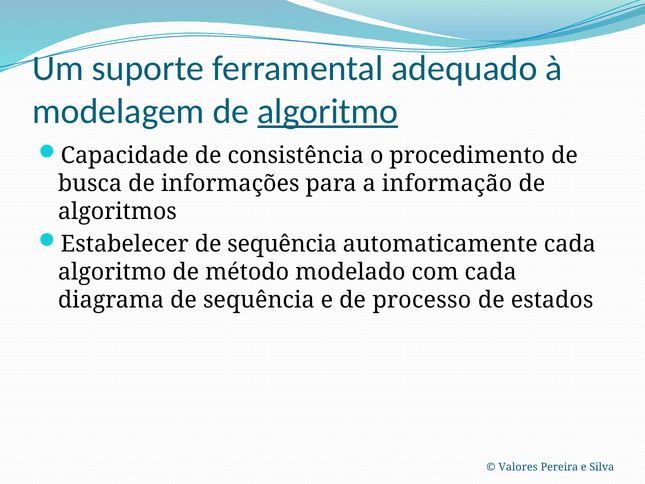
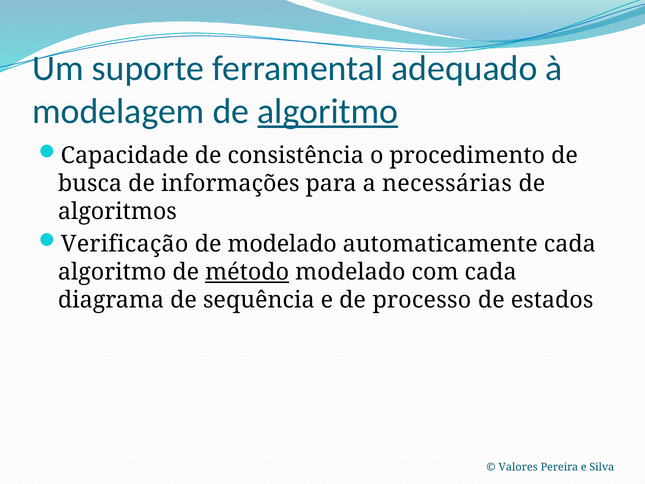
informação: informação -> necessárias
Estabelecer: Estabelecer -> Verificação
sequência at (282, 244): sequência -> modelado
método underline: none -> present
